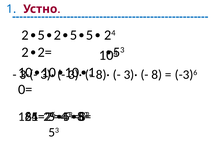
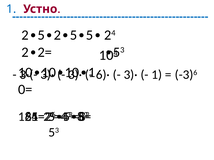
8)·: 8)· -> 6)·
8 at (157, 75): 8 -> 1
